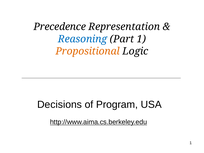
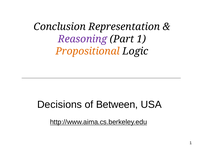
Precedence: Precedence -> Conclusion
Reasoning colour: blue -> purple
Program: Program -> Between
